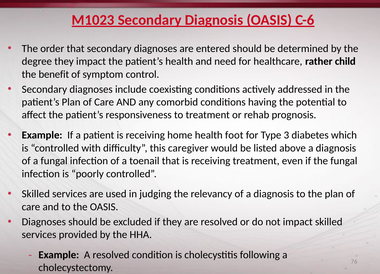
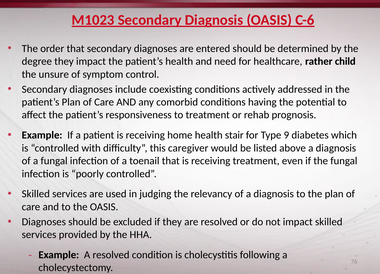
benefit: benefit -> unsure
foot: foot -> stair
3: 3 -> 9
